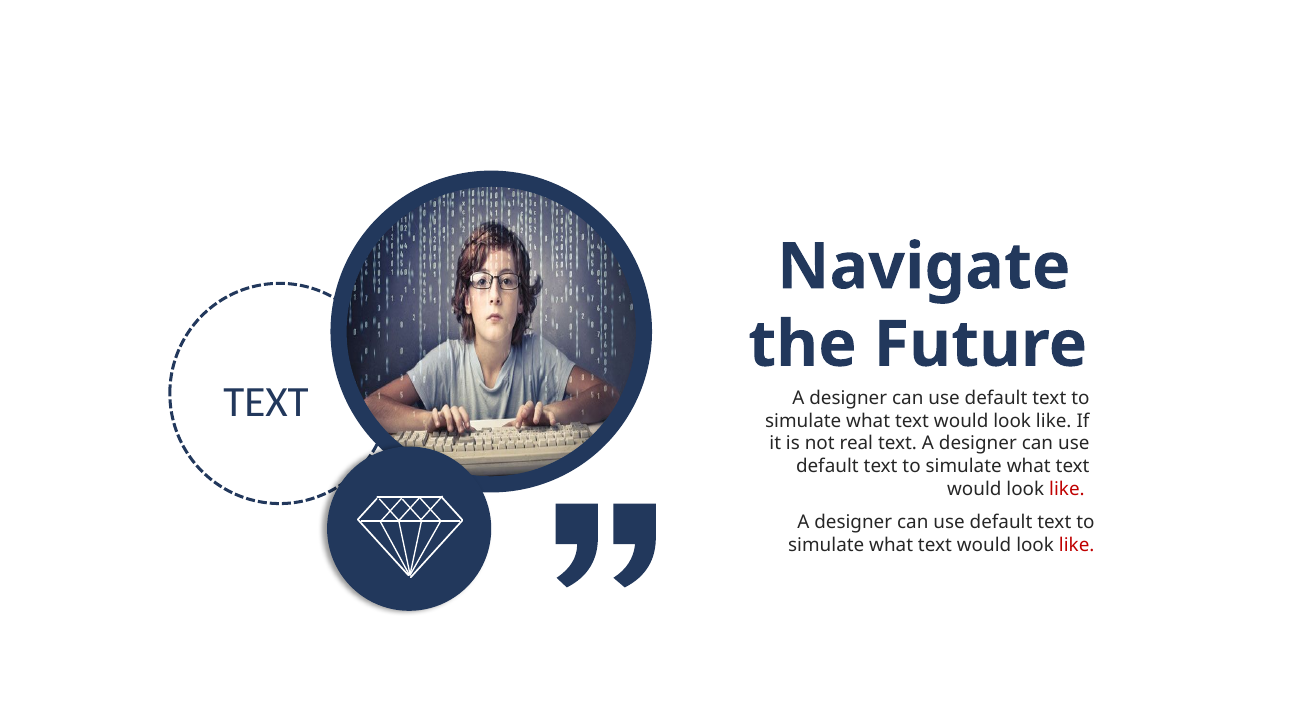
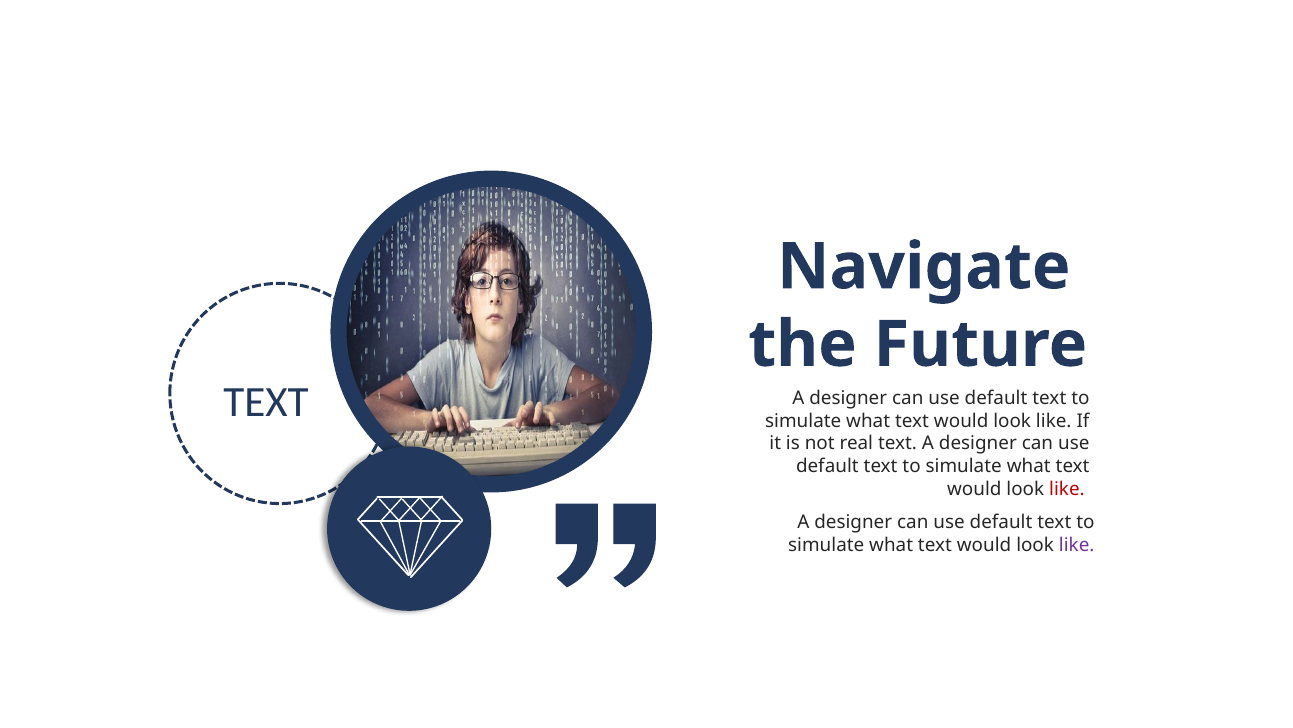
like at (1077, 544) colour: red -> purple
